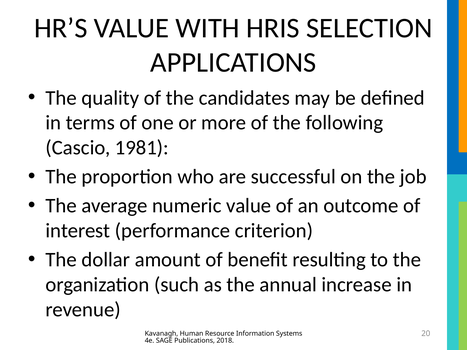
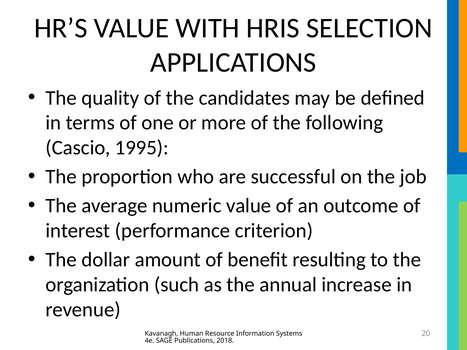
1981: 1981 -> 1995
